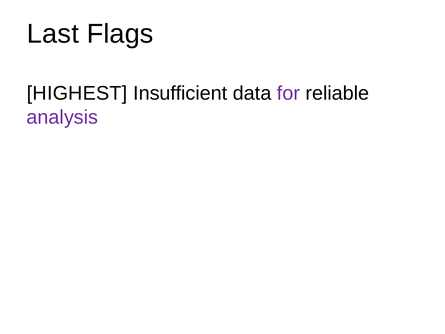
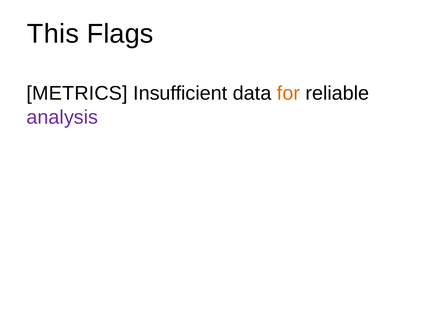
Last: Last -> This
HIGHEST: HIGHEST -> METRICS
for colour: purple -> orange
